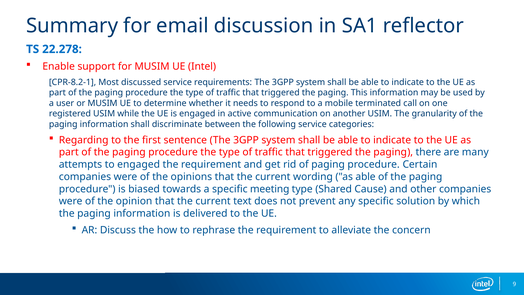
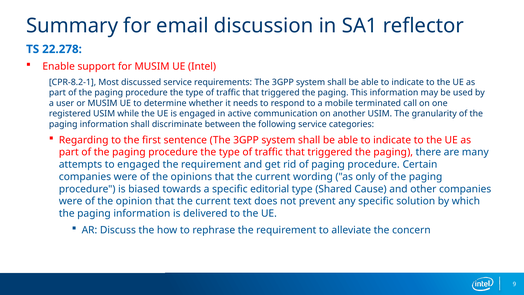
as able: able -> only
meeting: meeting -> editorial
